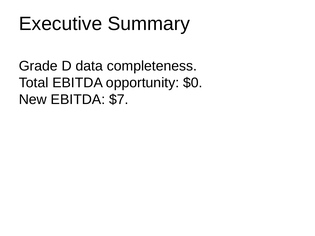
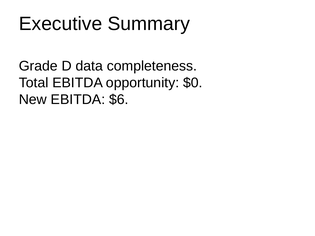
$7: $7 -> $6
